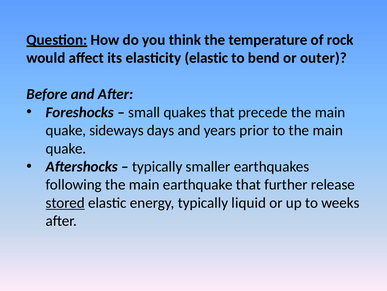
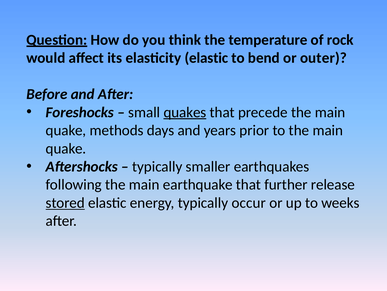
quakes underline: none -> present
sideways: sideways -> methods
liquid: liquid -> occur
